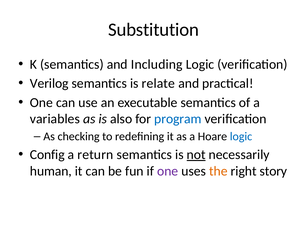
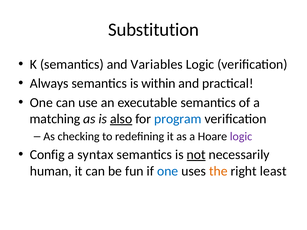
Including: Including -> Variables
Verilog: Verilog -> Always
relate: relate -> within
variables: variables -> matching
also underline: none -> present
logic at (241, 137) colour: blue -> purple
return: return -> syntax
one at (168, 171) colour: purple -> blue
story: story -> least
